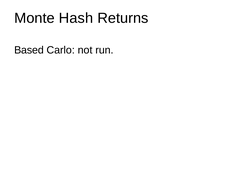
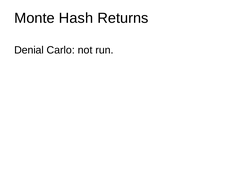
Based: Based -> Denial
